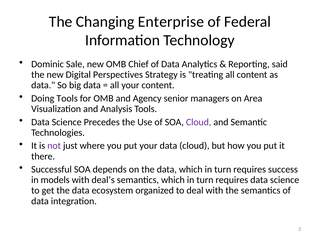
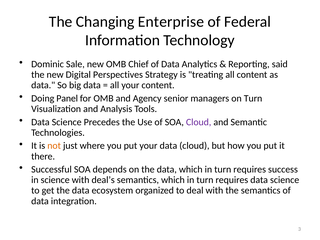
Doing Tools: Tools -> Panel
on Area: Area -> Turn
not colour: purple -> orange
in models: models -> science
